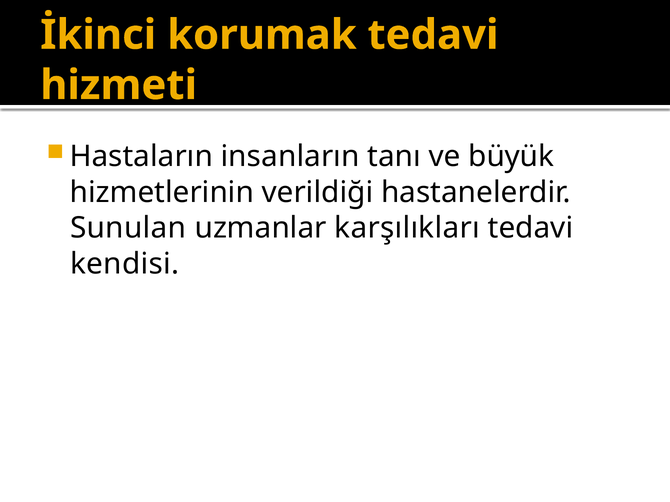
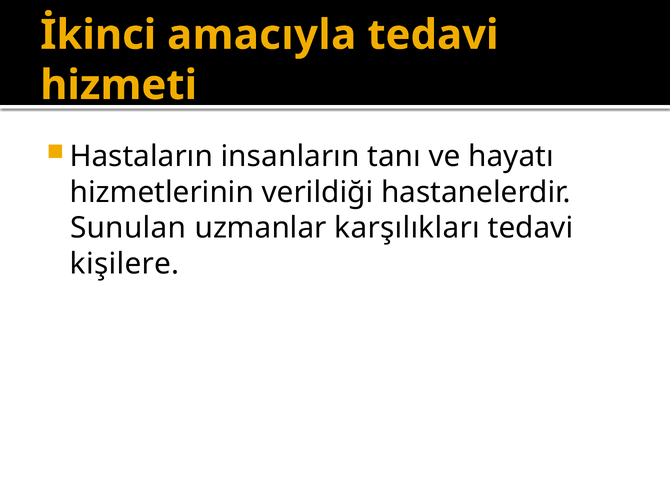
korumak: korumak -> amacıyla
büyük: büyük -> hayatı
kendisi: kendisi -> kişilere
